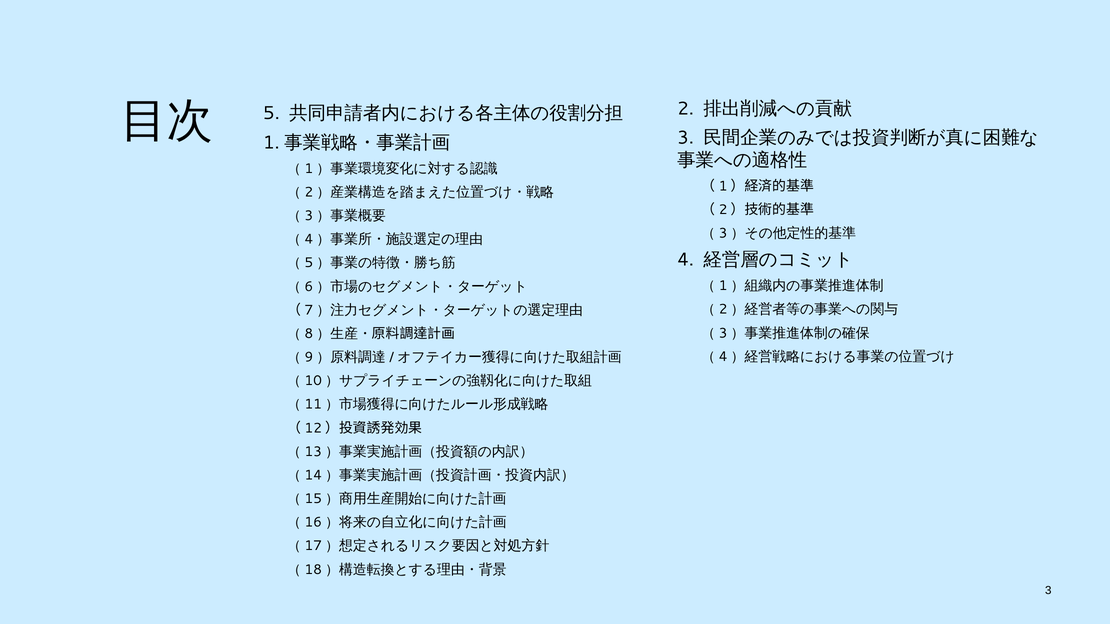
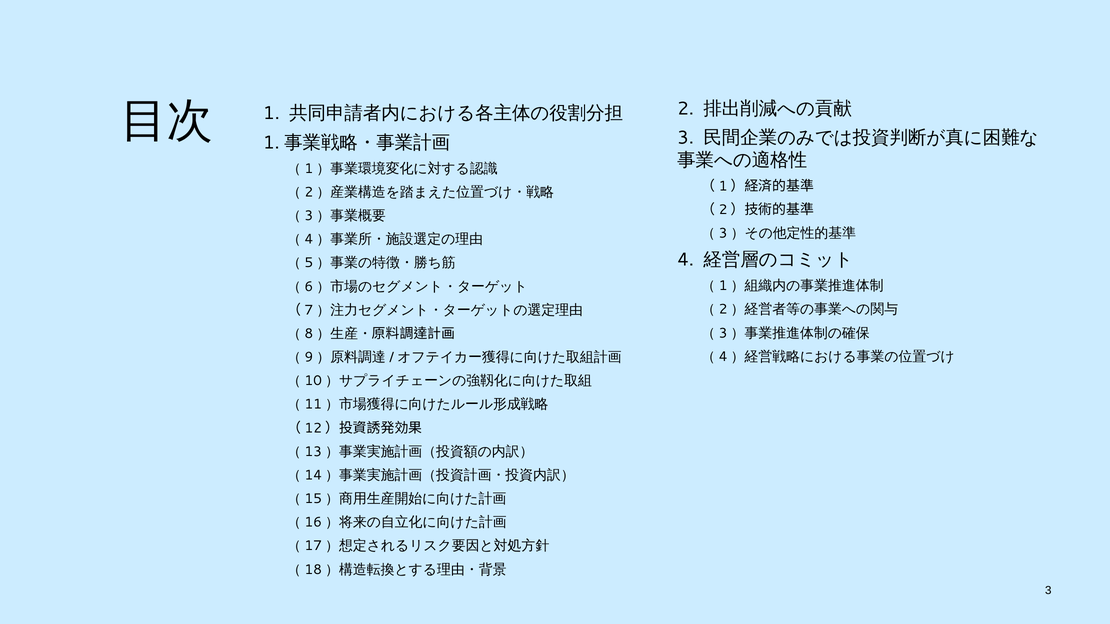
5: 5 -> 1
